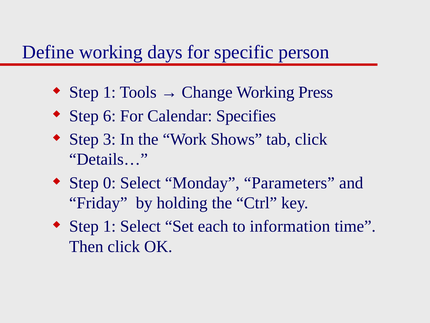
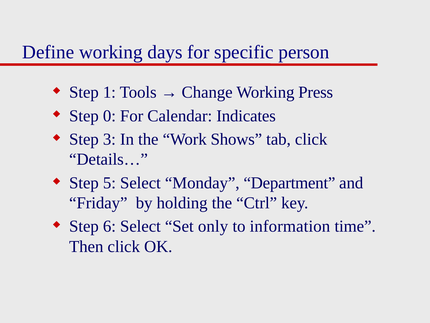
6: 6 -> 0
Specifies: Specifies -> Indicates
0: 0 -> 5
Parameters: Parameters -> Department
1 at (109, 226): 1 -> 6
each: each -> only
